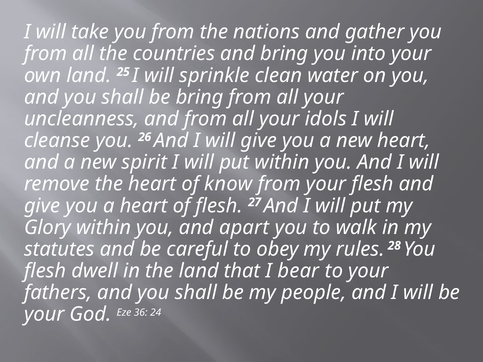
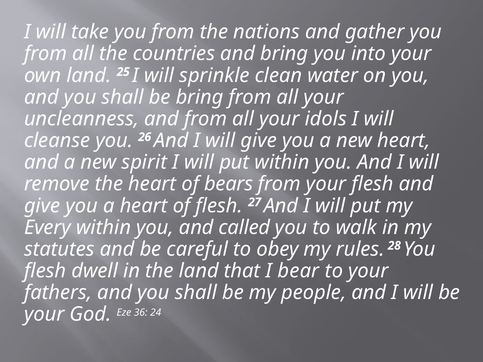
know: know -> bears
Glory: Glory -> Every
apart: apart -> called
